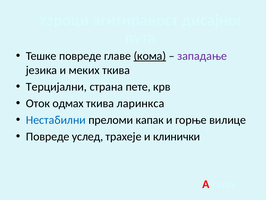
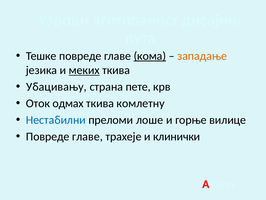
западање colour: purple -> orange
меких underline: none -> present
Терцијални: Терцијални -> Убацивању
ларинкса: ларинкса -> комлетну
капак: капак -> лоше
услед at (88, 136): услед -> главе
